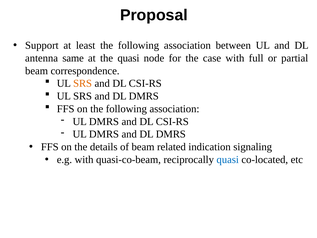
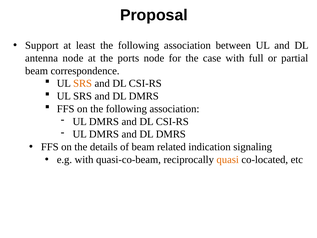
antenna same: same -> node
the quasi: quasi -> ports
quasi at (228, 159) colour: blue -> orange
